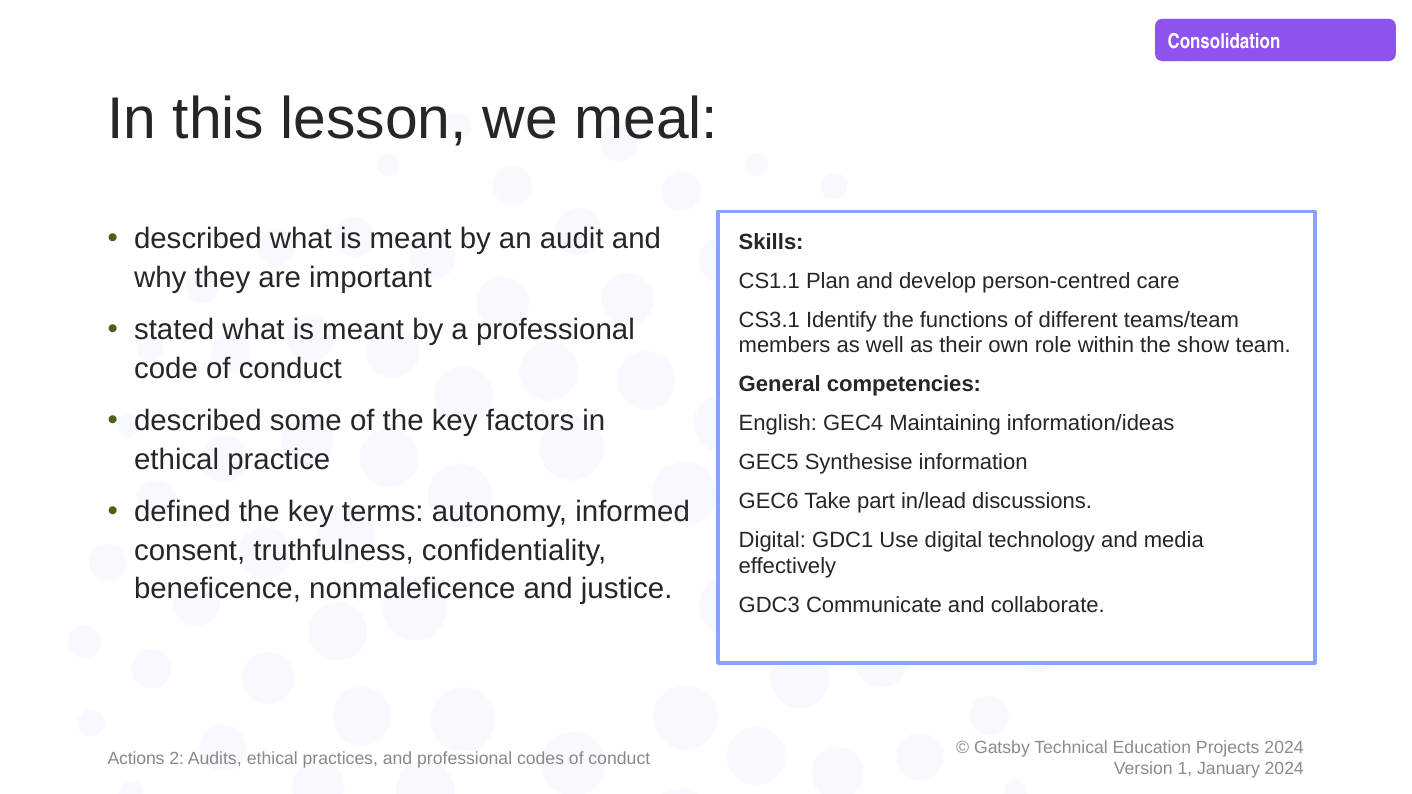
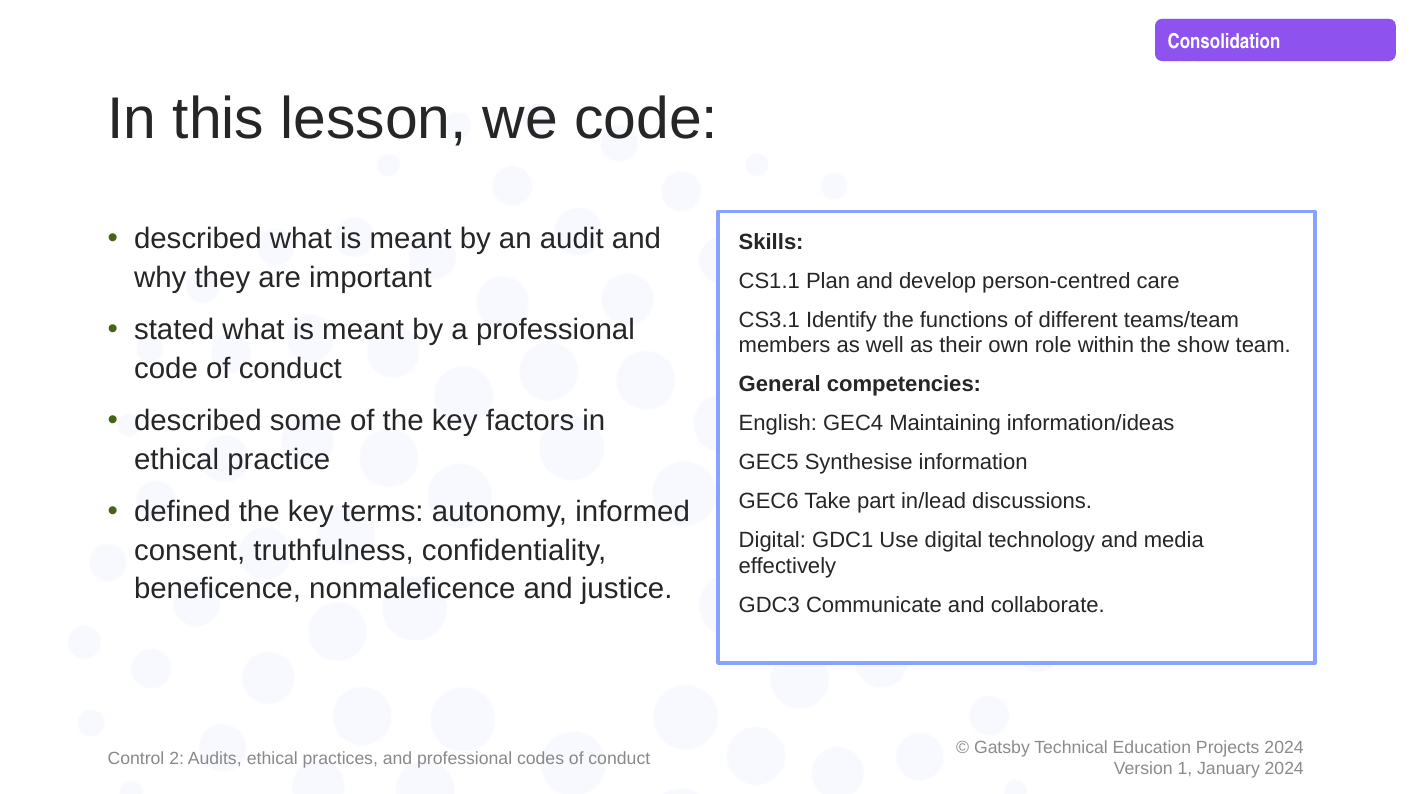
we meal: meal -> code
Actions: Actions -> Control
